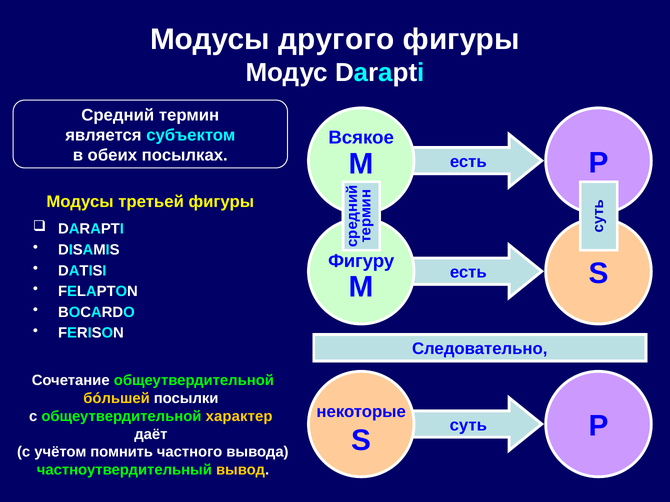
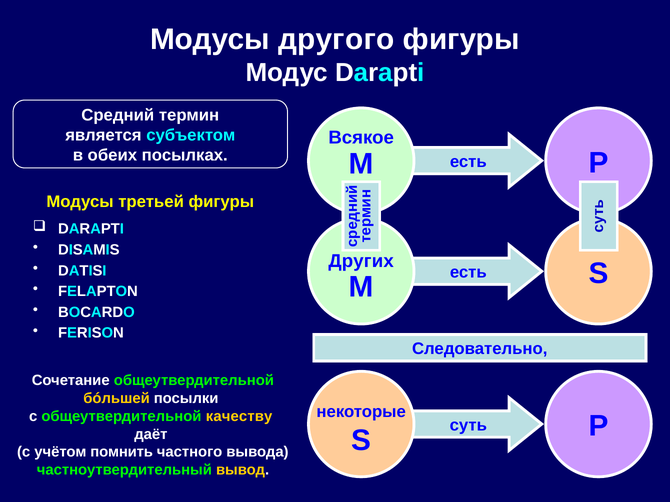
Фигуру: Фигуру -> Других
характер: характер -> качеству
